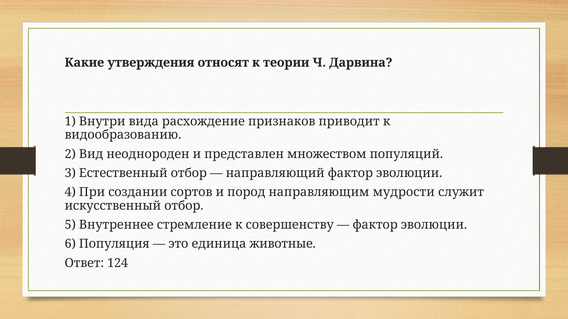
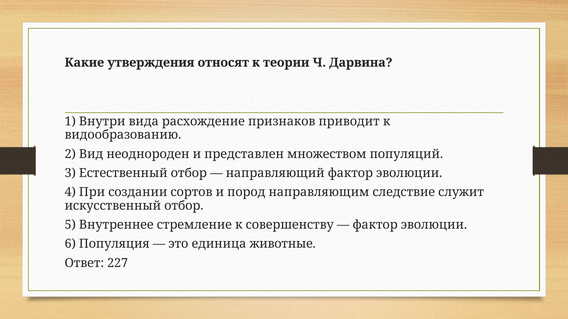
мудрости: мудрости -> следствие
124: 124 -> 227
